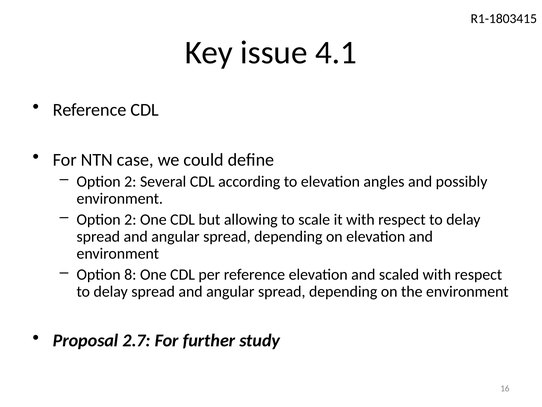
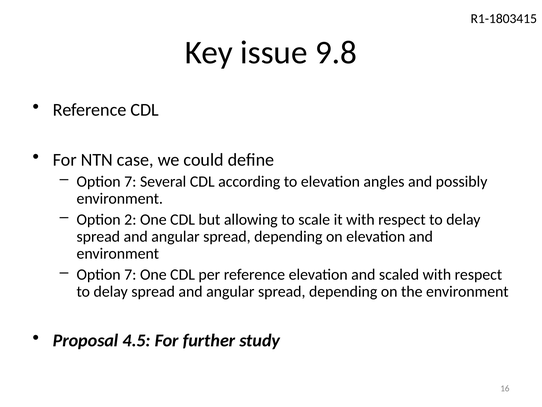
4.1: 4.1 -> 9.8
2 at (130, 181): 2 -> 7
8 at (130, 274): 8 -> 7
2.7: 2.7 -> 4.5
